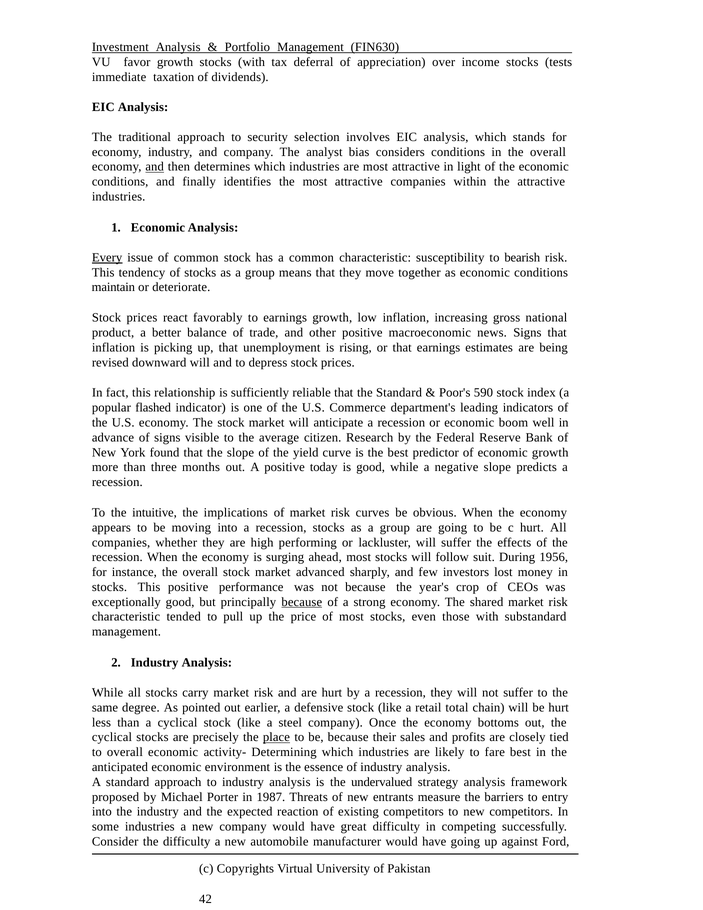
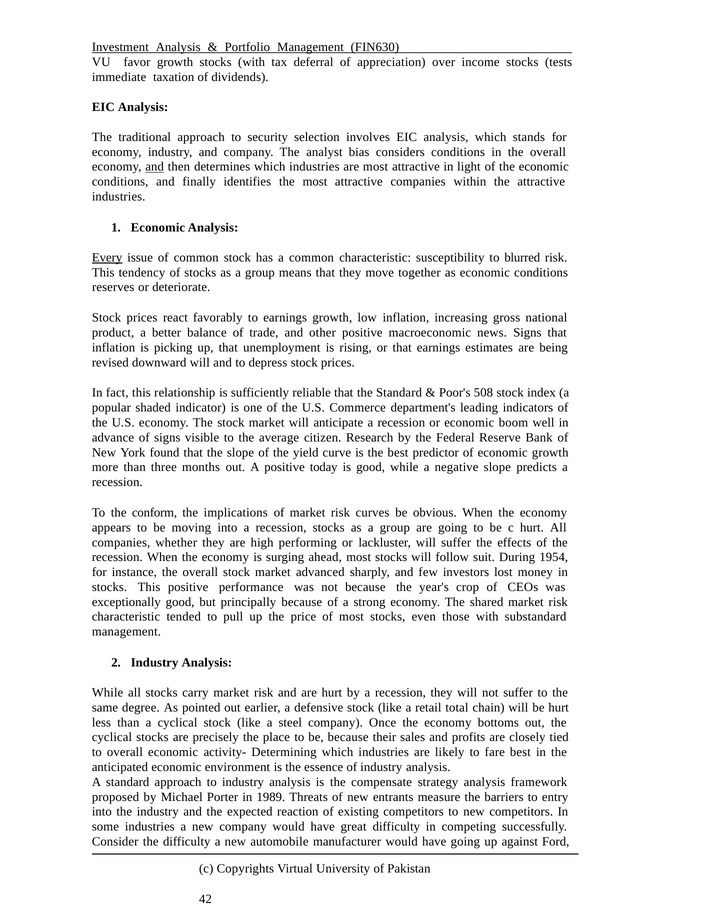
bearish: bearish -> blurred
maintain: maintain -> reserves
590: 590 -> 508
flashed: flashed -> shaded
intuitive: intuitive -> conform
1956: 1956 -> 1954
because at (302, 602) underline: present -> none
place underline: present -> none
undervalued: undervalued -> compensate
1987: 1987 -> 1989
